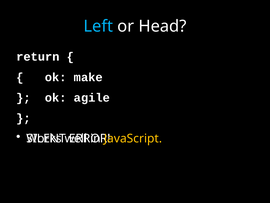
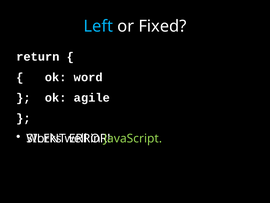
Head: Head -> Fixed
make: make -> word
JavaScript colour: yellow -> light green
